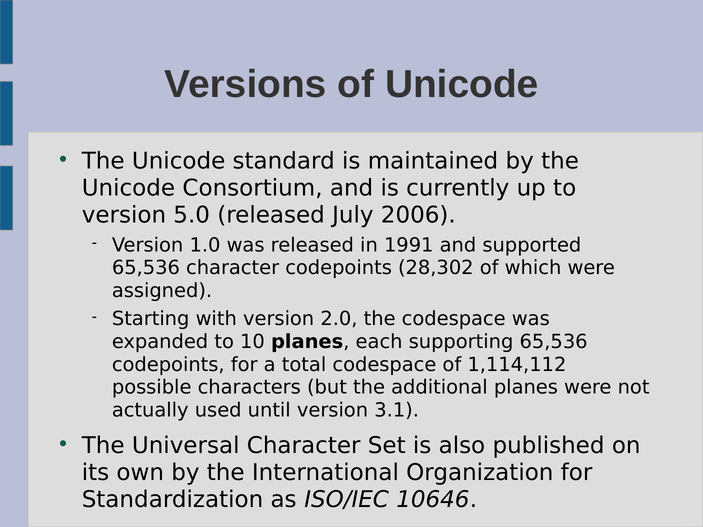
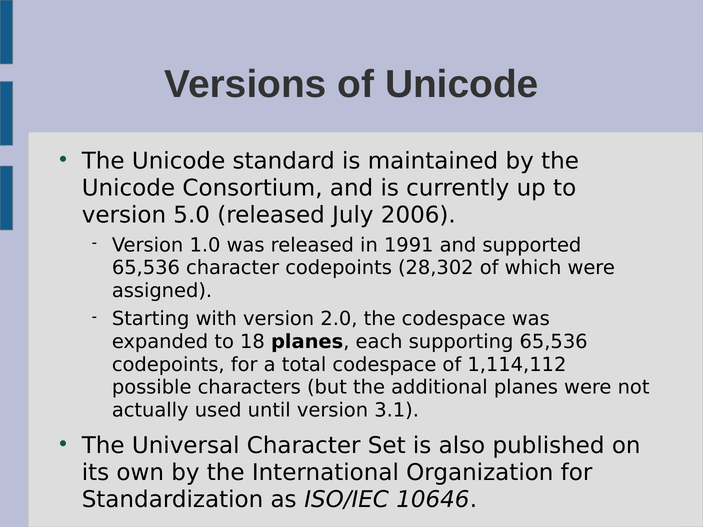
10: 10 -> 18
